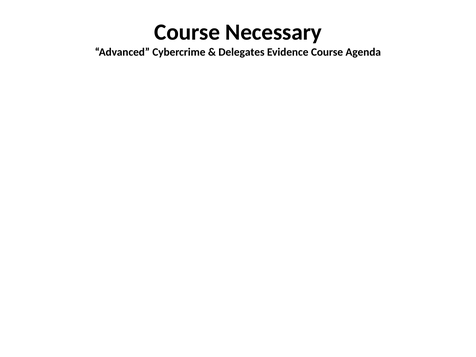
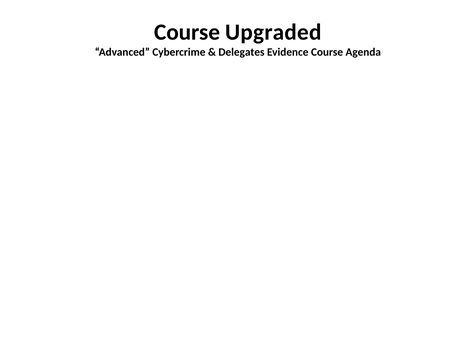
Necessary: Necessary -> Upgraded
